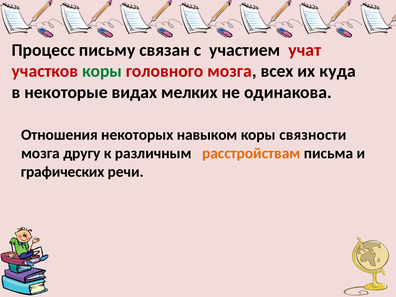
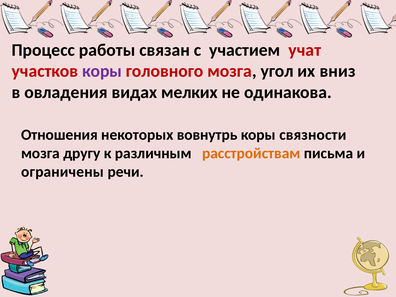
письму: письму -> работы
коры at (102, 71) colour: green -> purple
всех: всех -> угол
куда: куда -> вниз
некоторые: некоторые -> овладения
навыком: навыком -> вовнутрь
графических: графических -> ограничены
